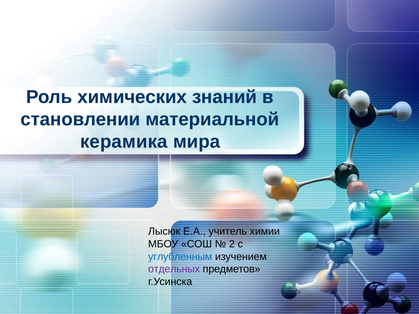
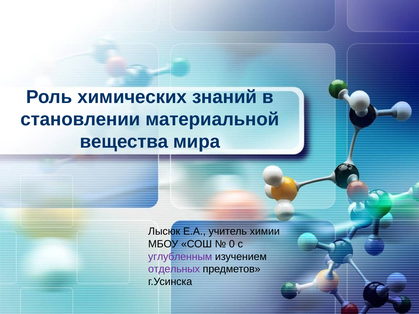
керамика: керамика -> вещества
2: 2 -> 0
углубленным colour: blue -> purple
